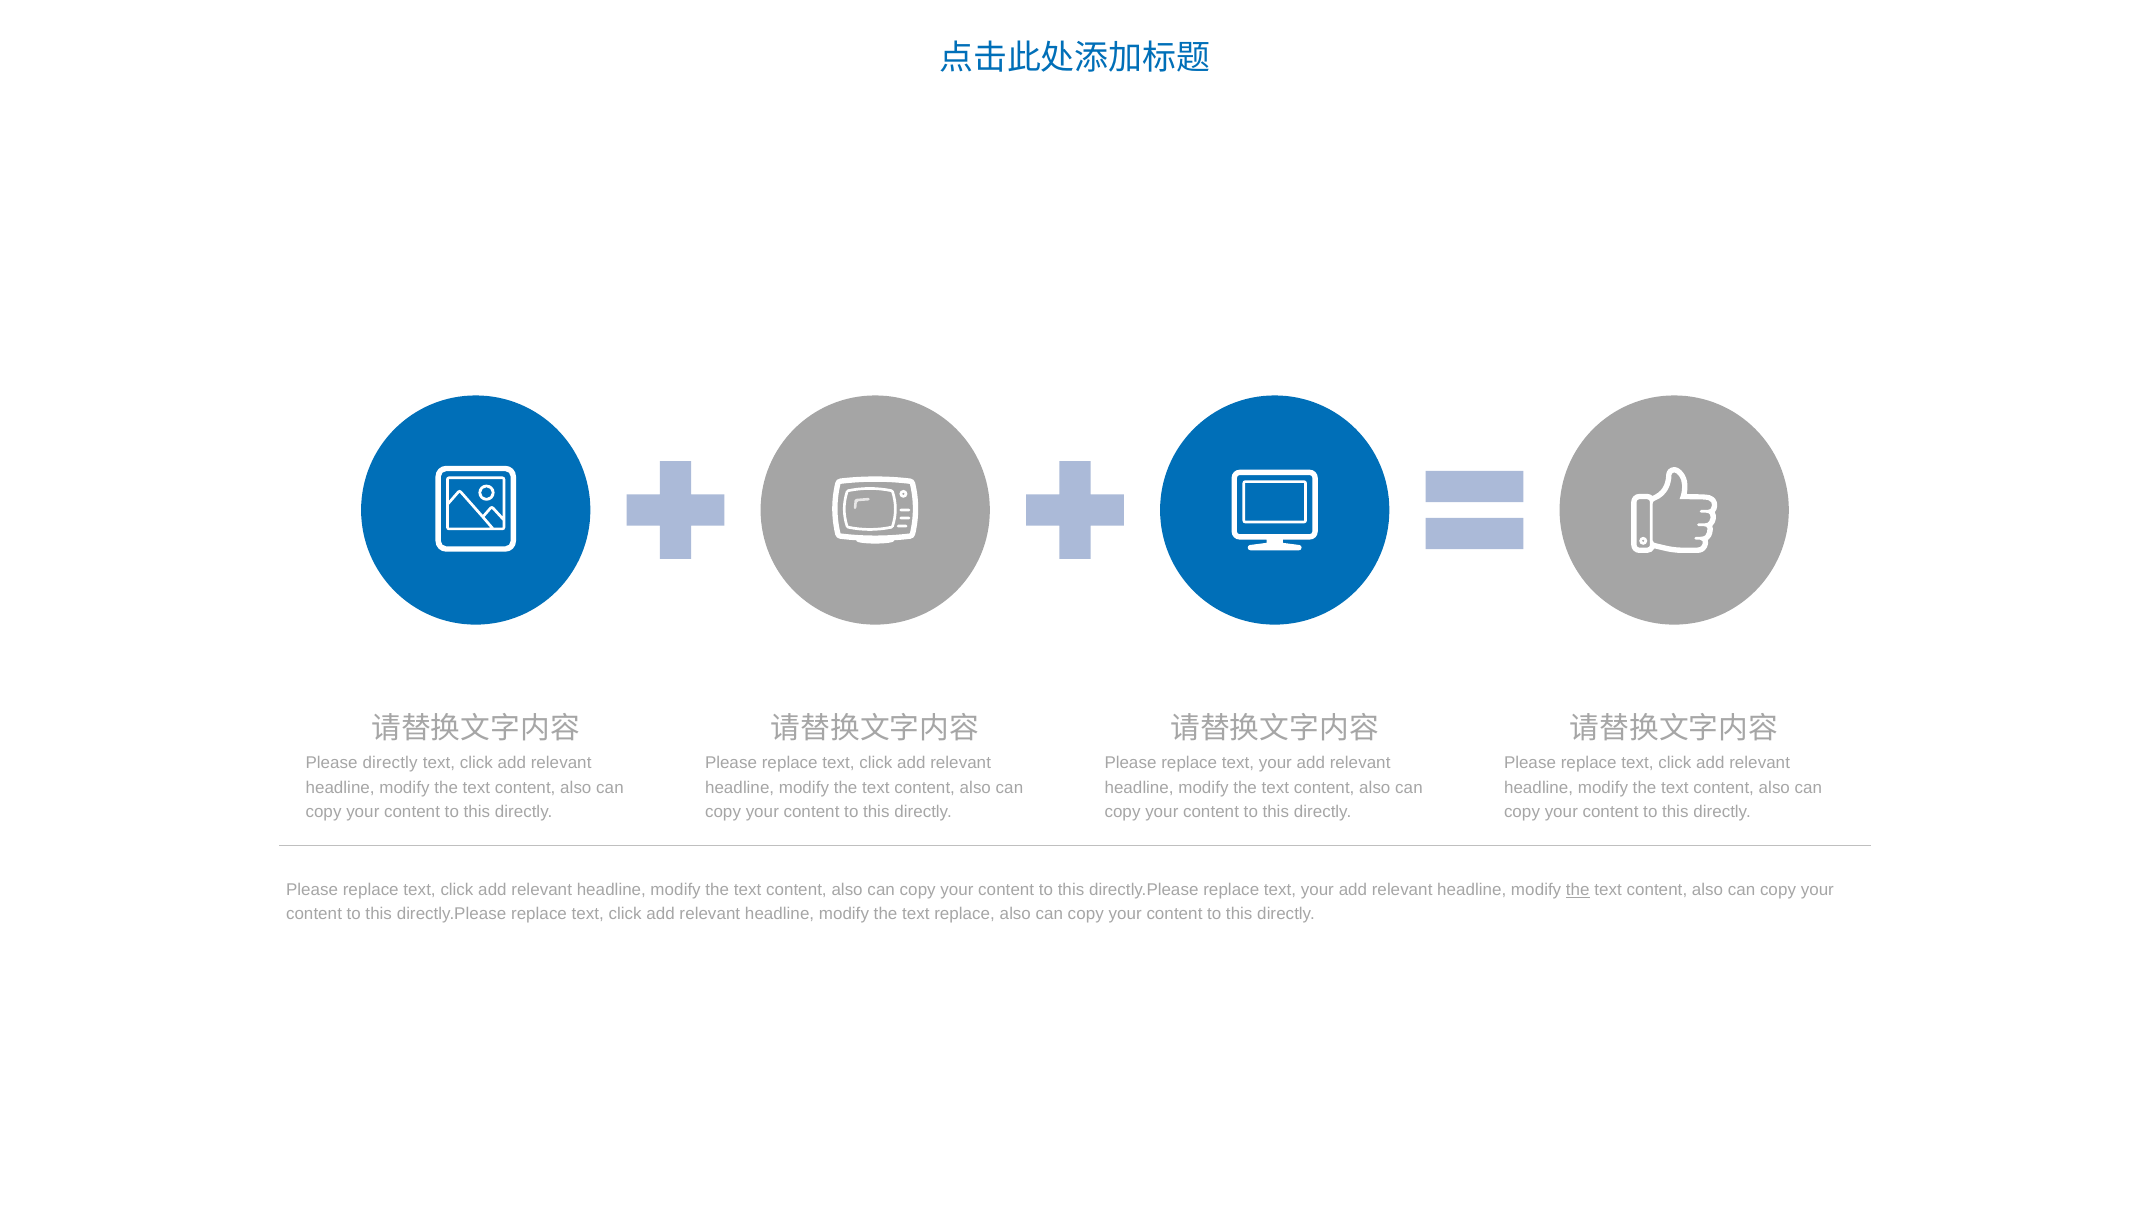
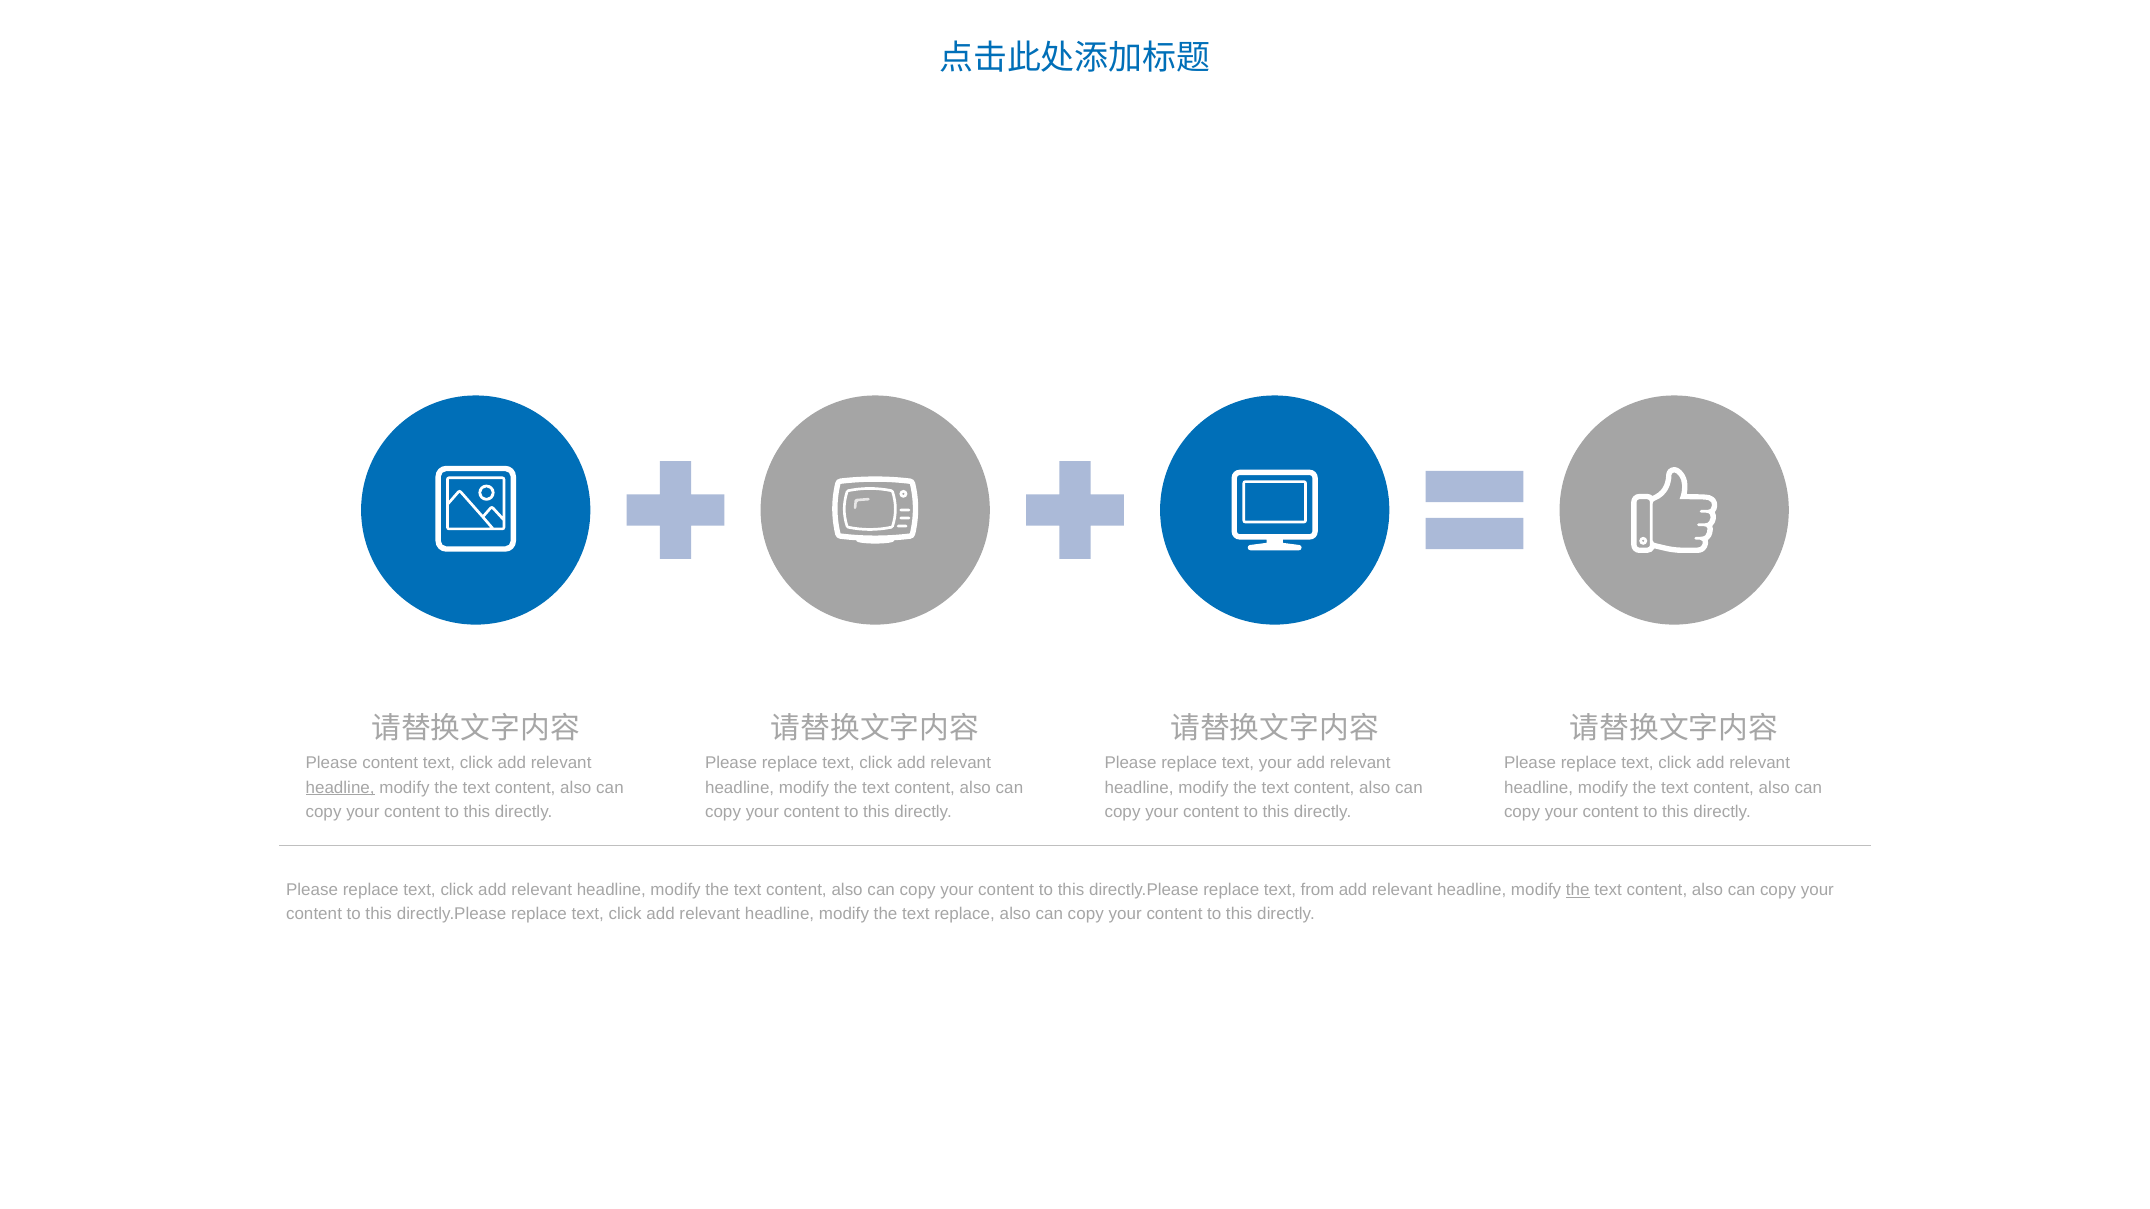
Please directly: directly -> content
headline at (340, 788) underline: none -> present
directly.Please replace text your: your -> from
